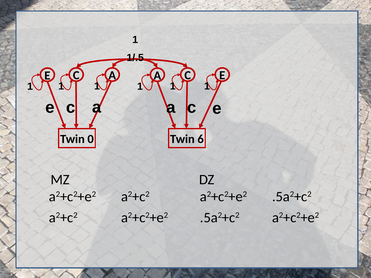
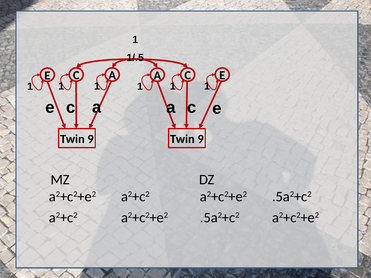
0 at (91, 139): 0 -> 9
6 at (201, 139): 6 -> 9
